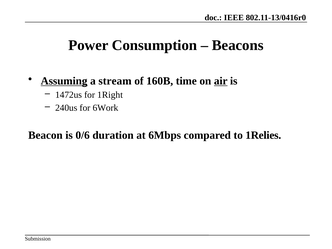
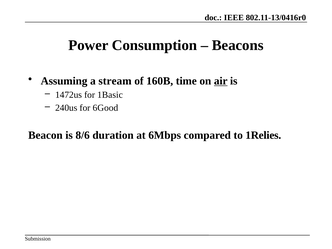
Assuming underline: present -> none
1Right: 1Right -> 1Basic
6Work: 6Work -> 6Good
0/6: 0/6 -> 8/6
